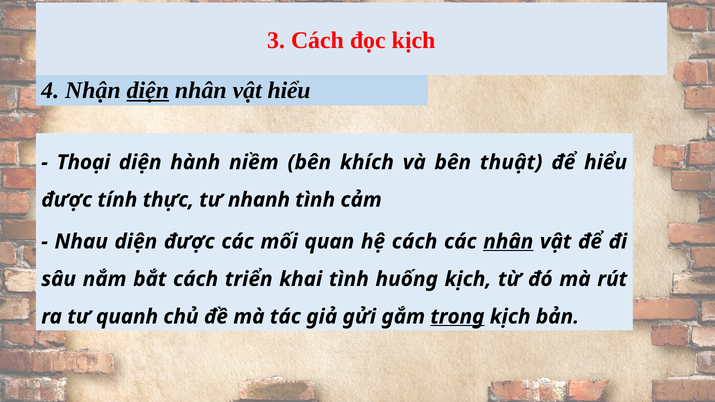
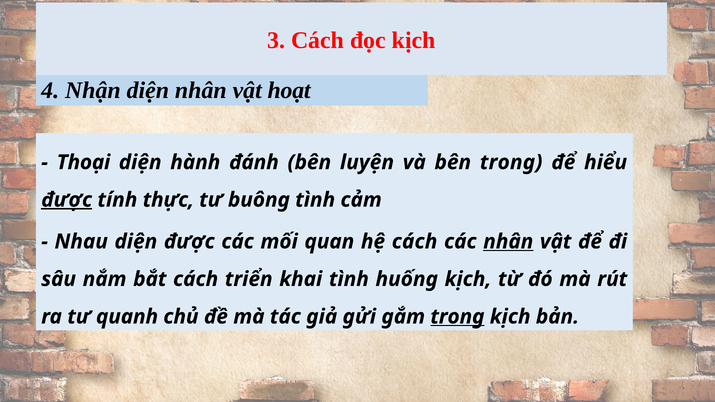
diện at (148, 90) underline: present -> none
vật hiểu: hiểu -> hoạt
niềm: niềm -> đánh
khích: khích -> luyện
bên thuật: thuật -> trong
được at (67, 200) underline: none -> present
nhanh: nhanh -> buông
